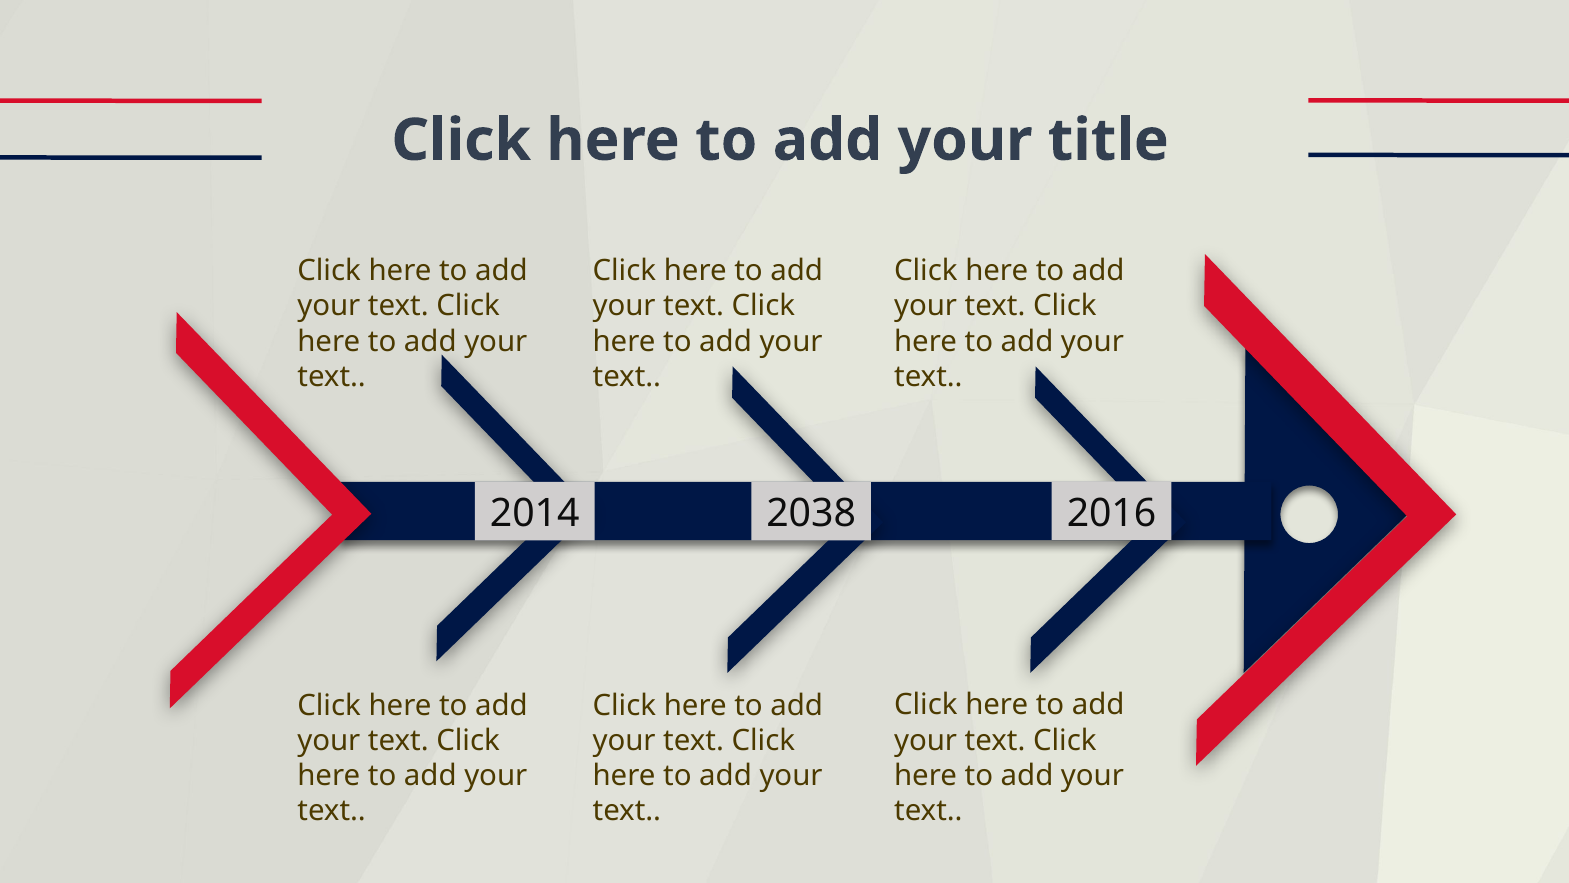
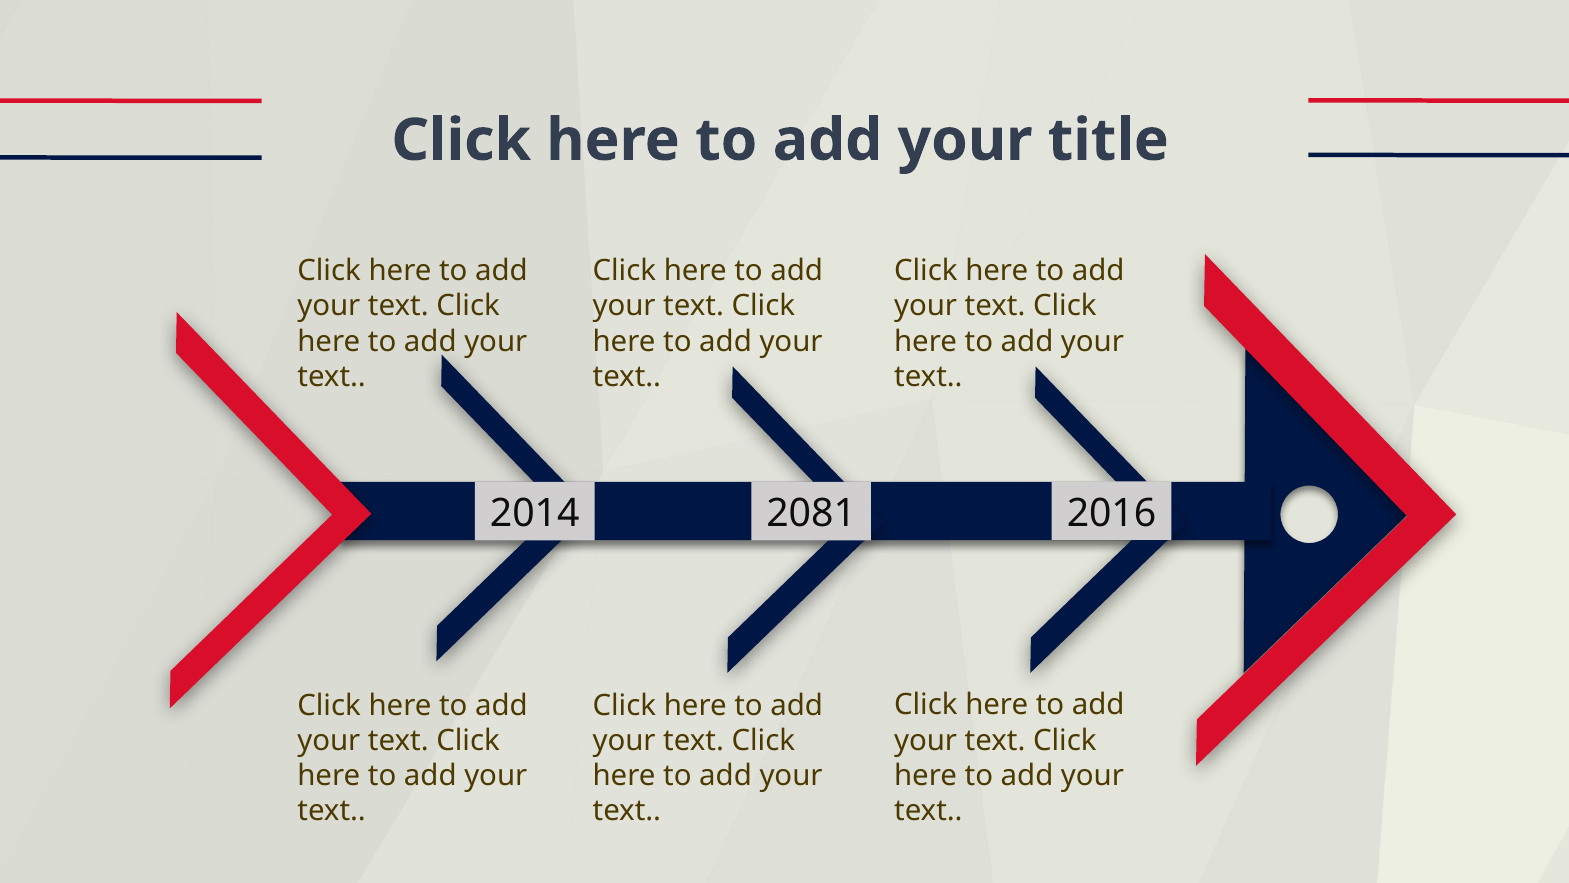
2038: 2038 -> 2081
